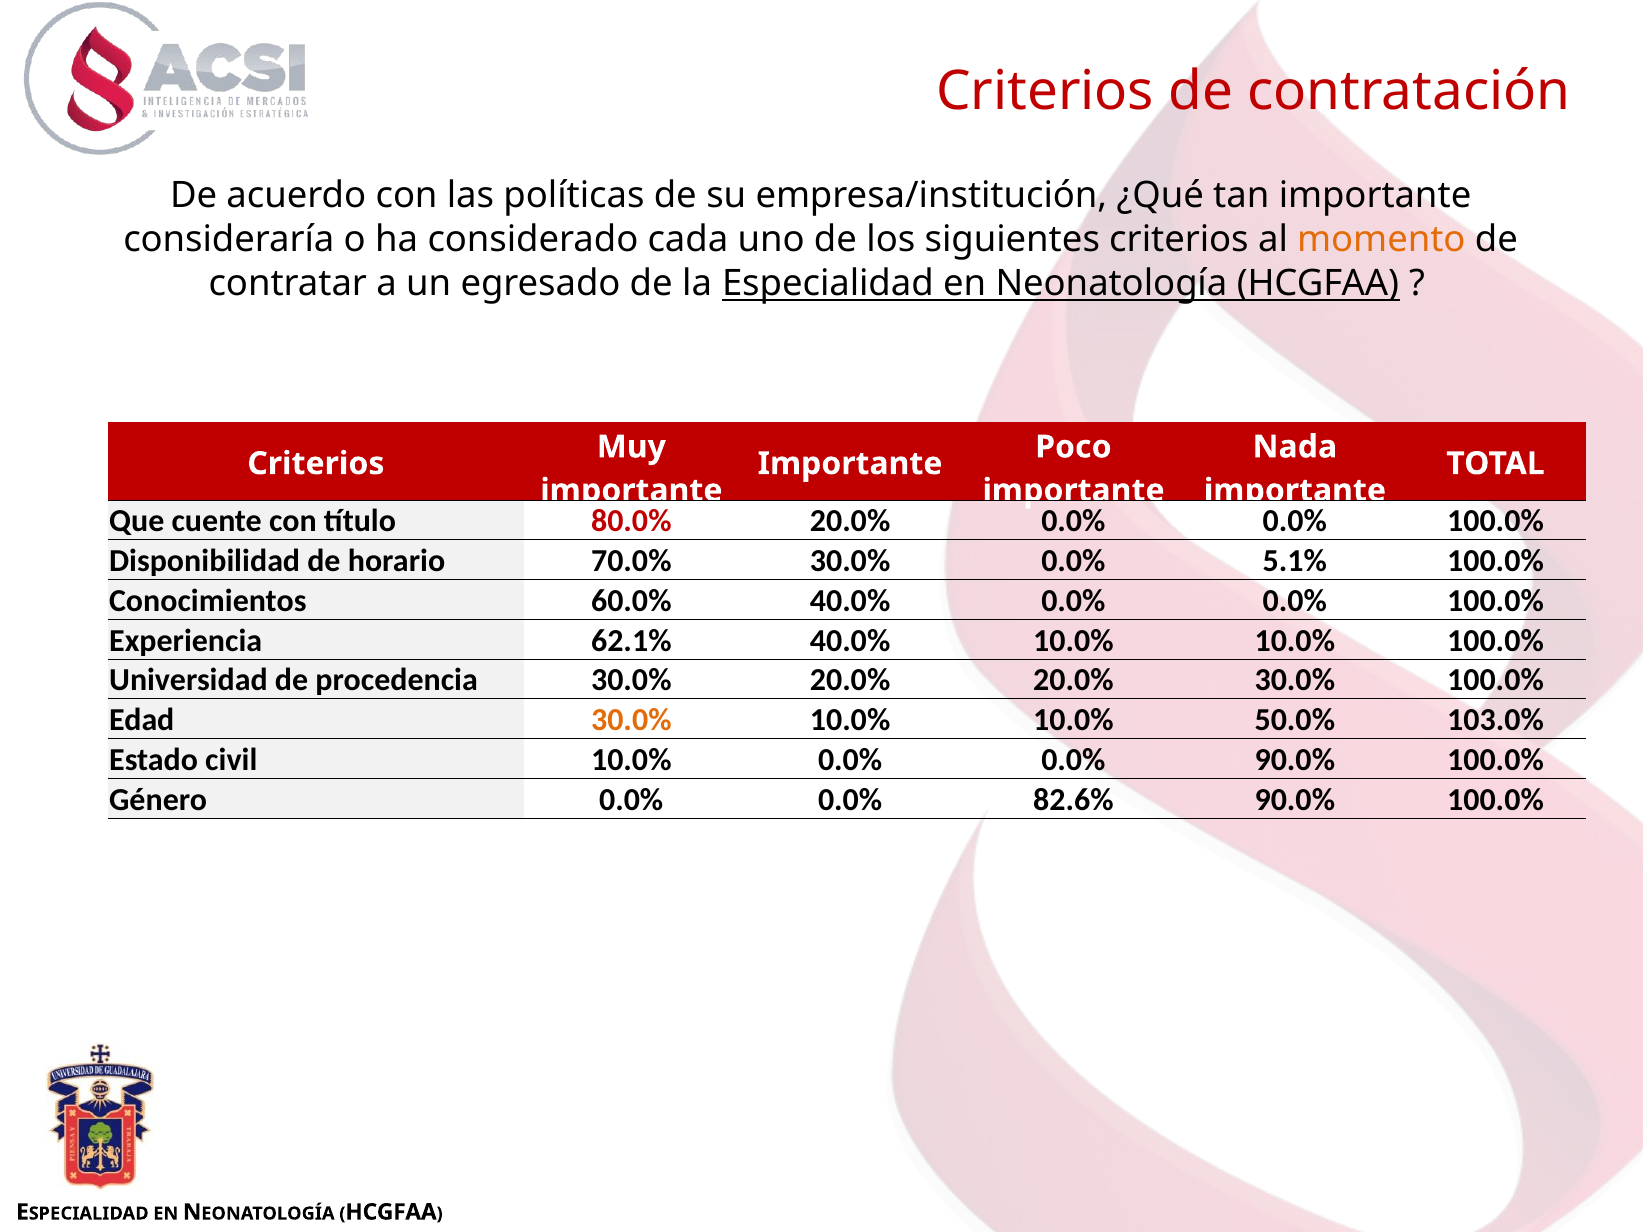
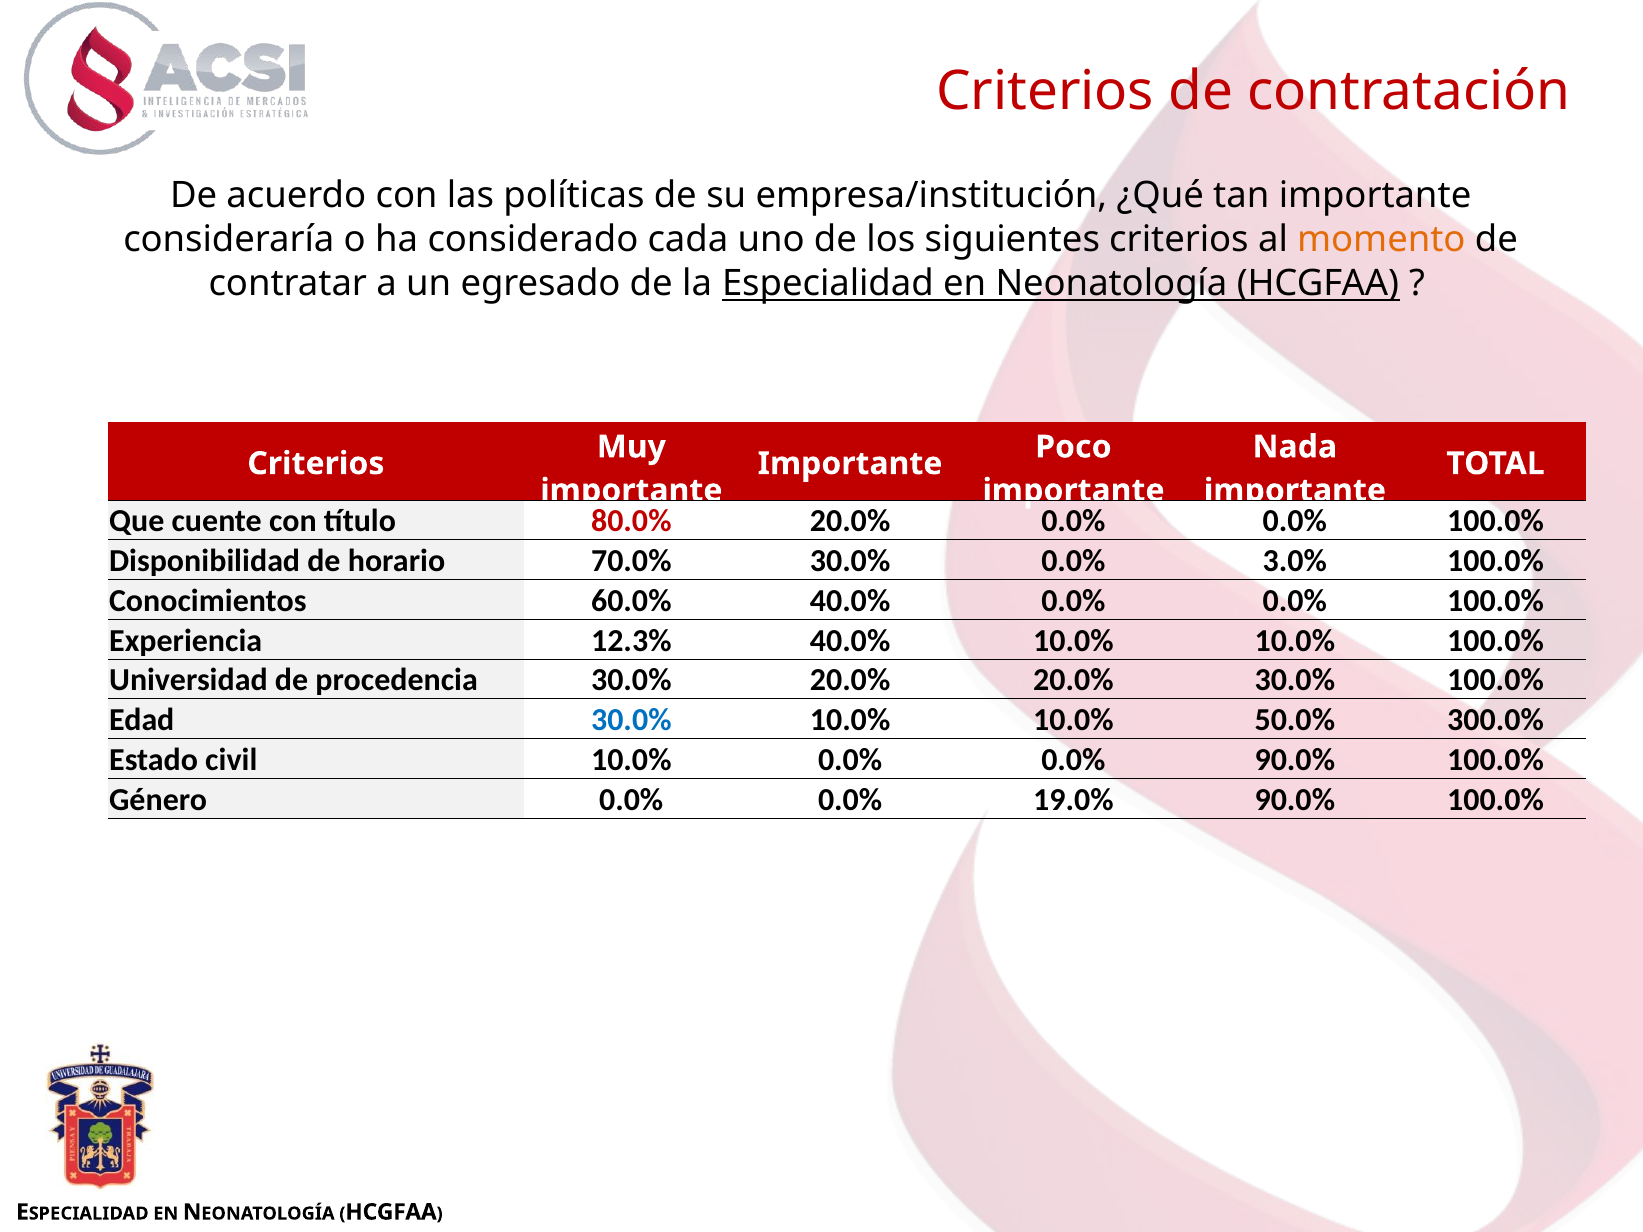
5.1%: 5.1% -> 3.0%
62.1%: 62.1% -> 12.3%
30.0% at (631, 720) colour: orange -> blue
103.0%: 103.0% -> 300.0%
82.6%: 82.6% -> 19.0%
